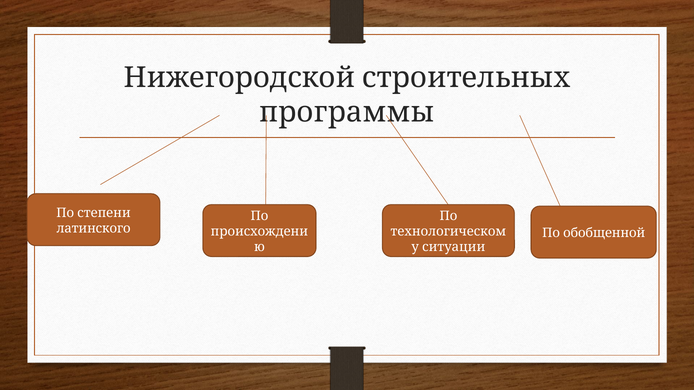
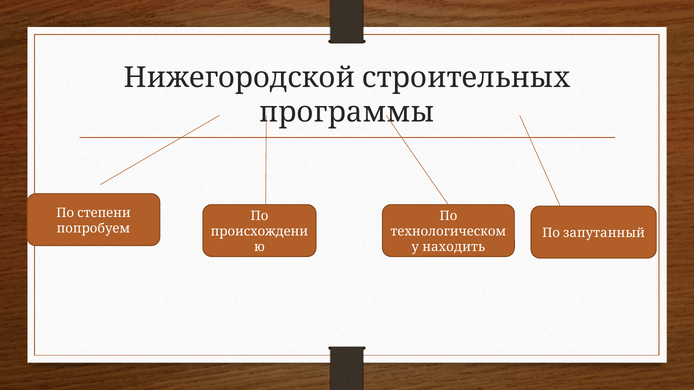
латинского: латинского -> попробуем
обобщенной: обобщенной -> запутанный
ситуации: ситуации -> находить
